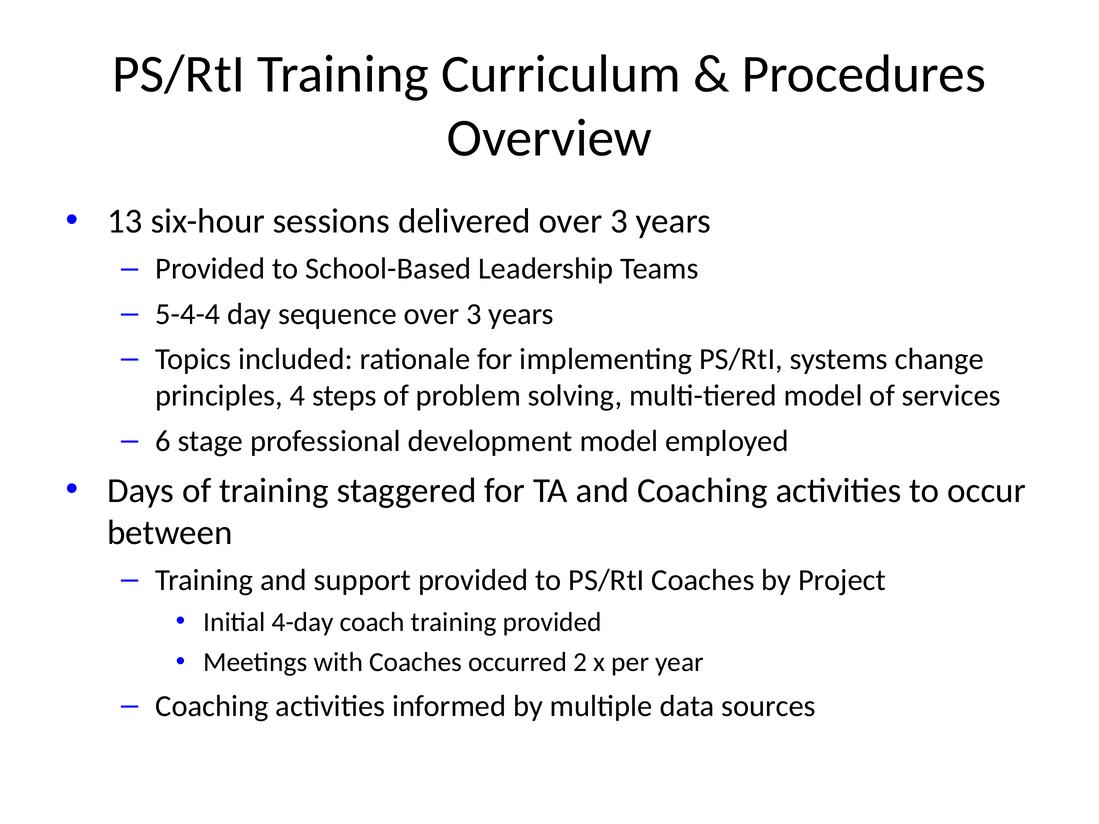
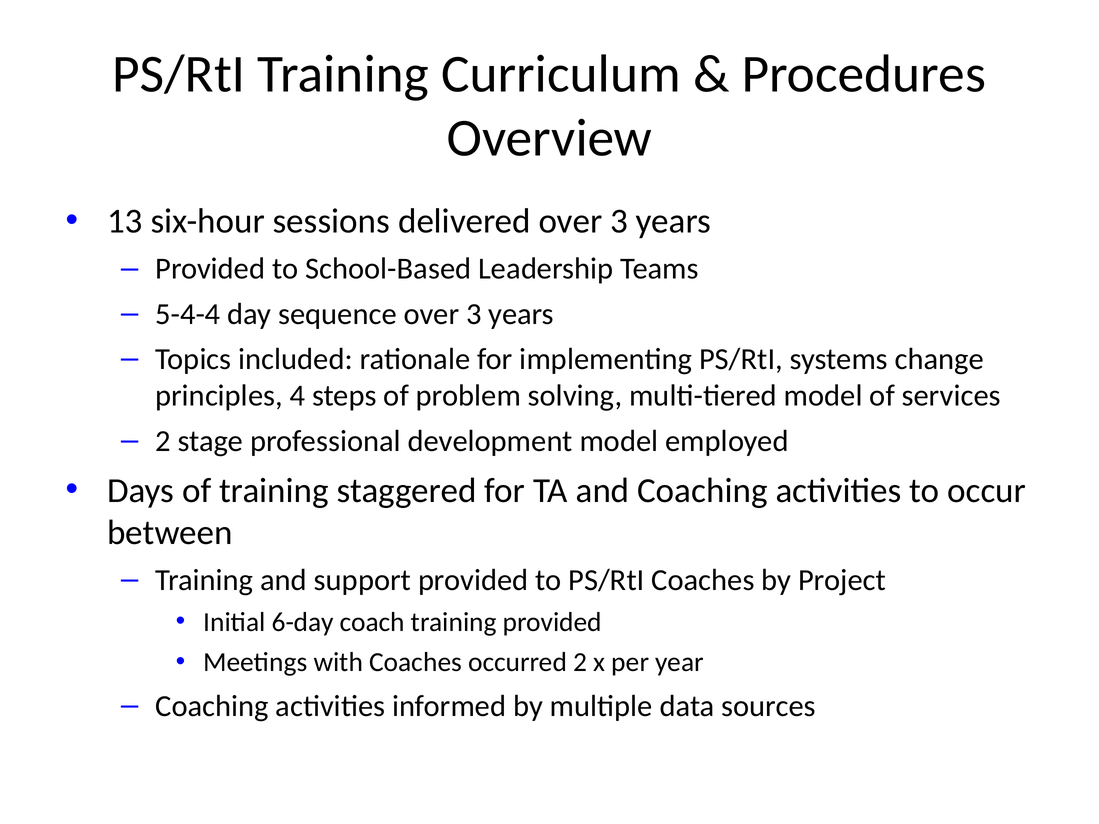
6 at (163, 441): 6 -> 2
4-day: 4-day -> 6-day
